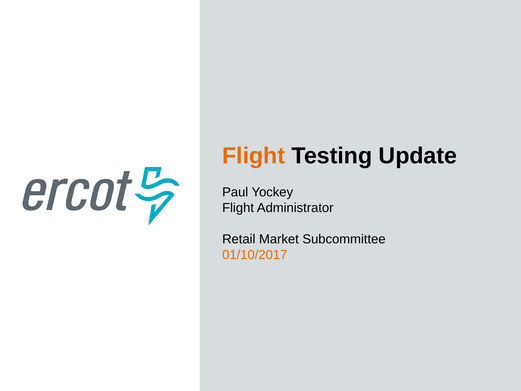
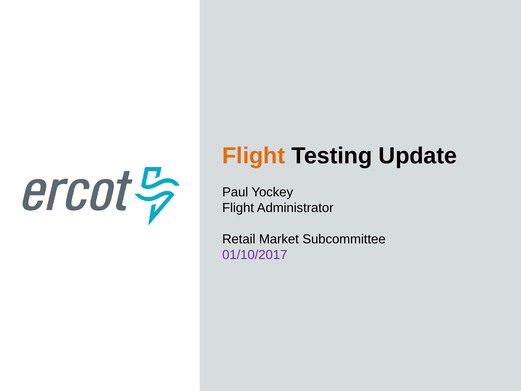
01/10/2017 colour: orange -> purple
